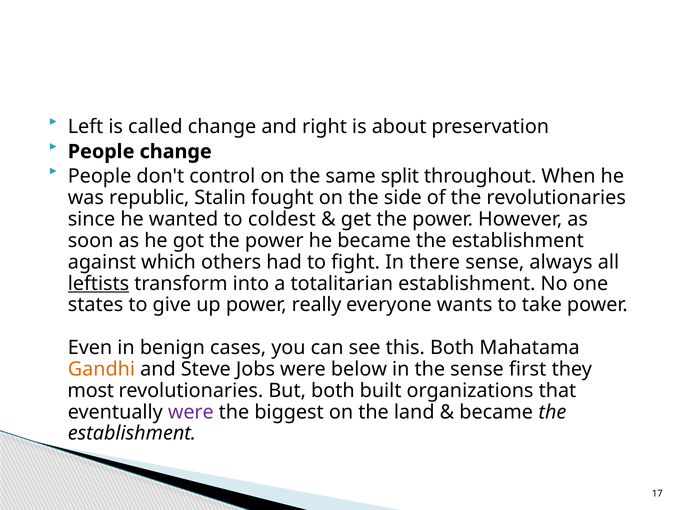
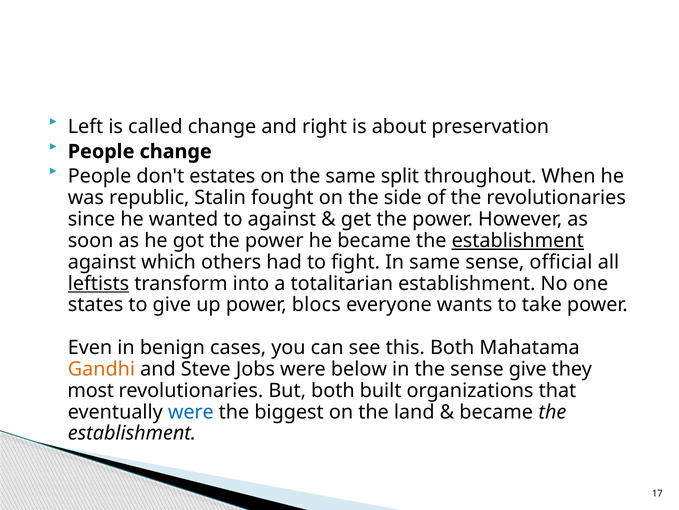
control: control -> estates
to coldest: coldest -> against
establishment at (518, 240) underline: none -> present
In there: there -> same
always: always -> official
really: really -> blocs
sense first: first -> give
were at (191, 411) colour: purple -> blue
